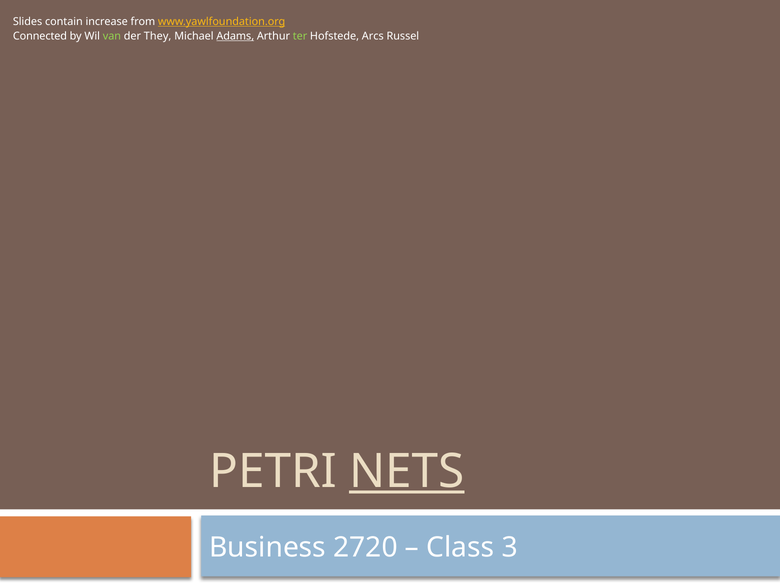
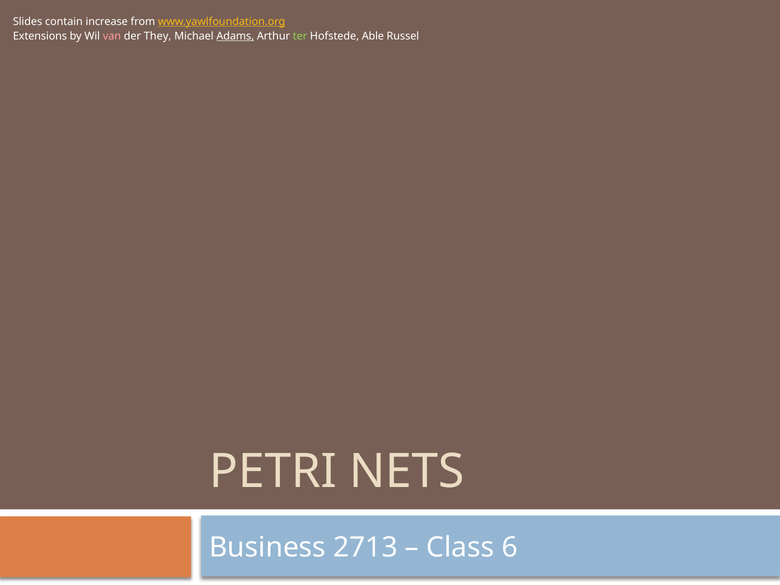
Connected: Connected -> Extensions
van colour: light green -> pink
Arcs: Arcs -> Able
NETS underline: present -> none
2720: 2720 -> 2713
3: 3 -> 6
